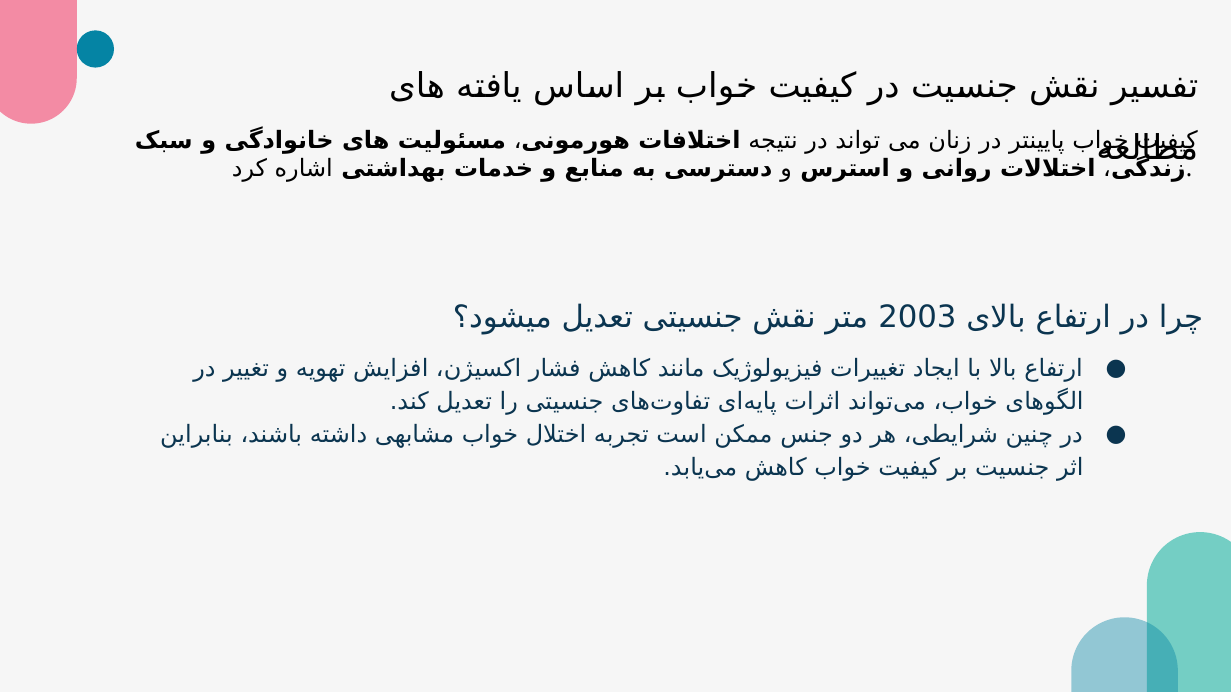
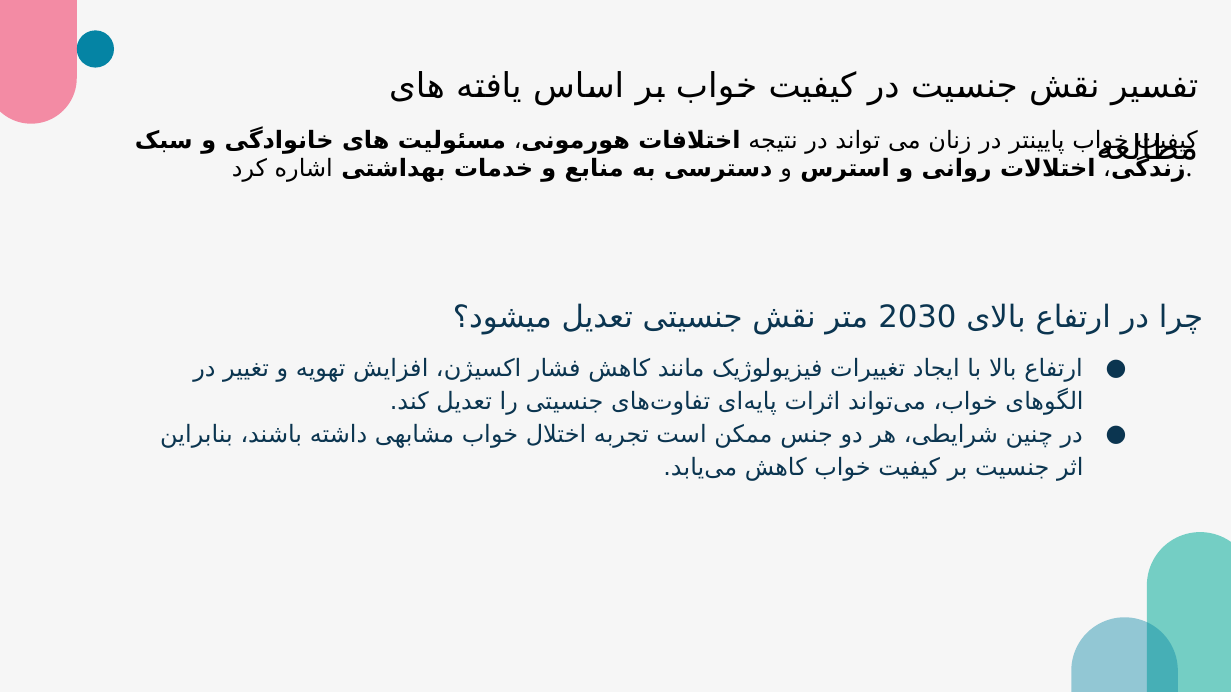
2003: 2003 -> 2030
